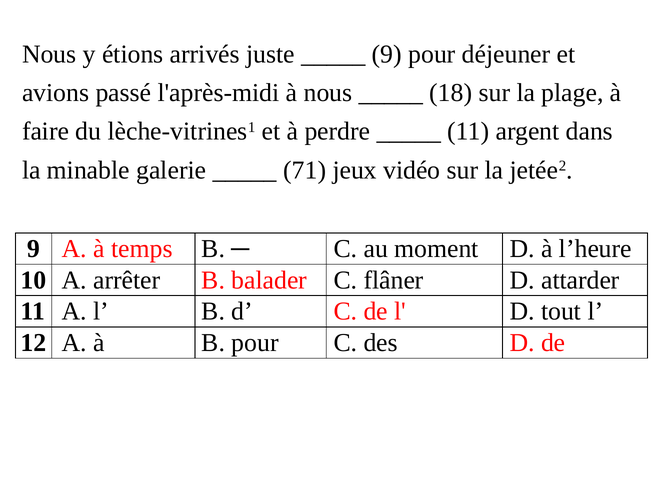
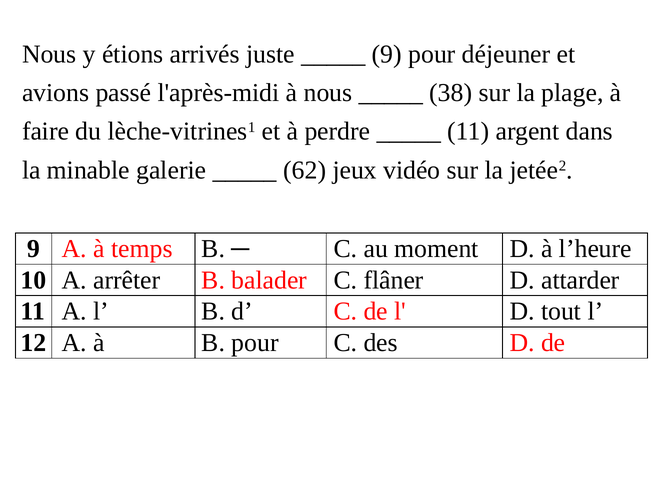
18: 18 -> 38
71: 71 -> 62
